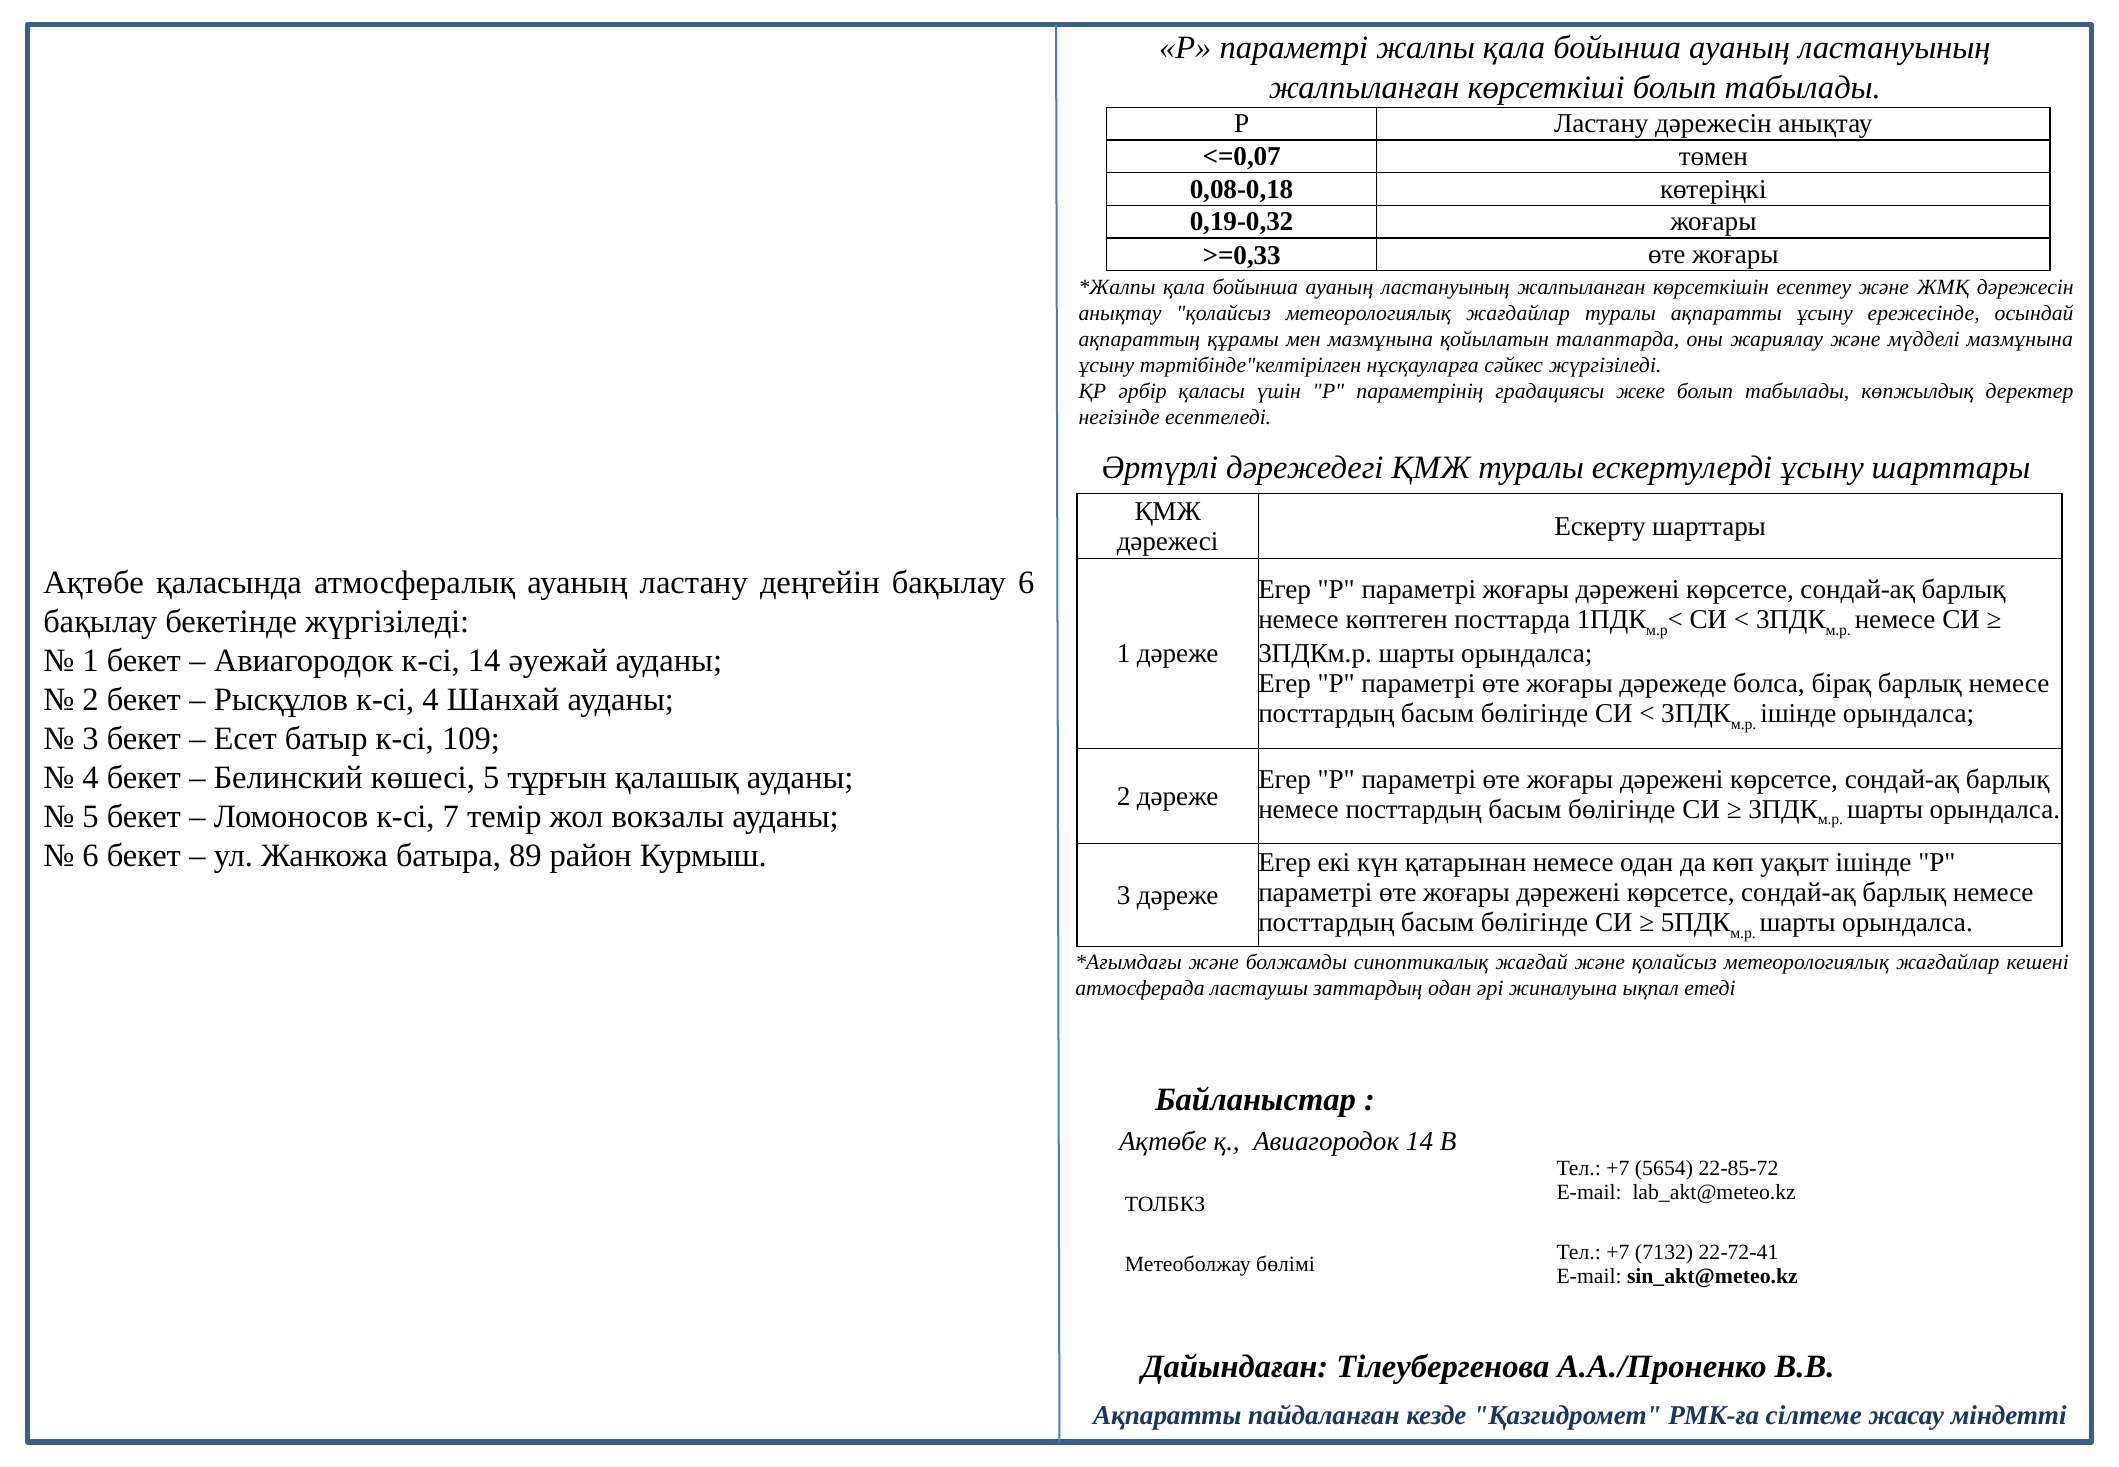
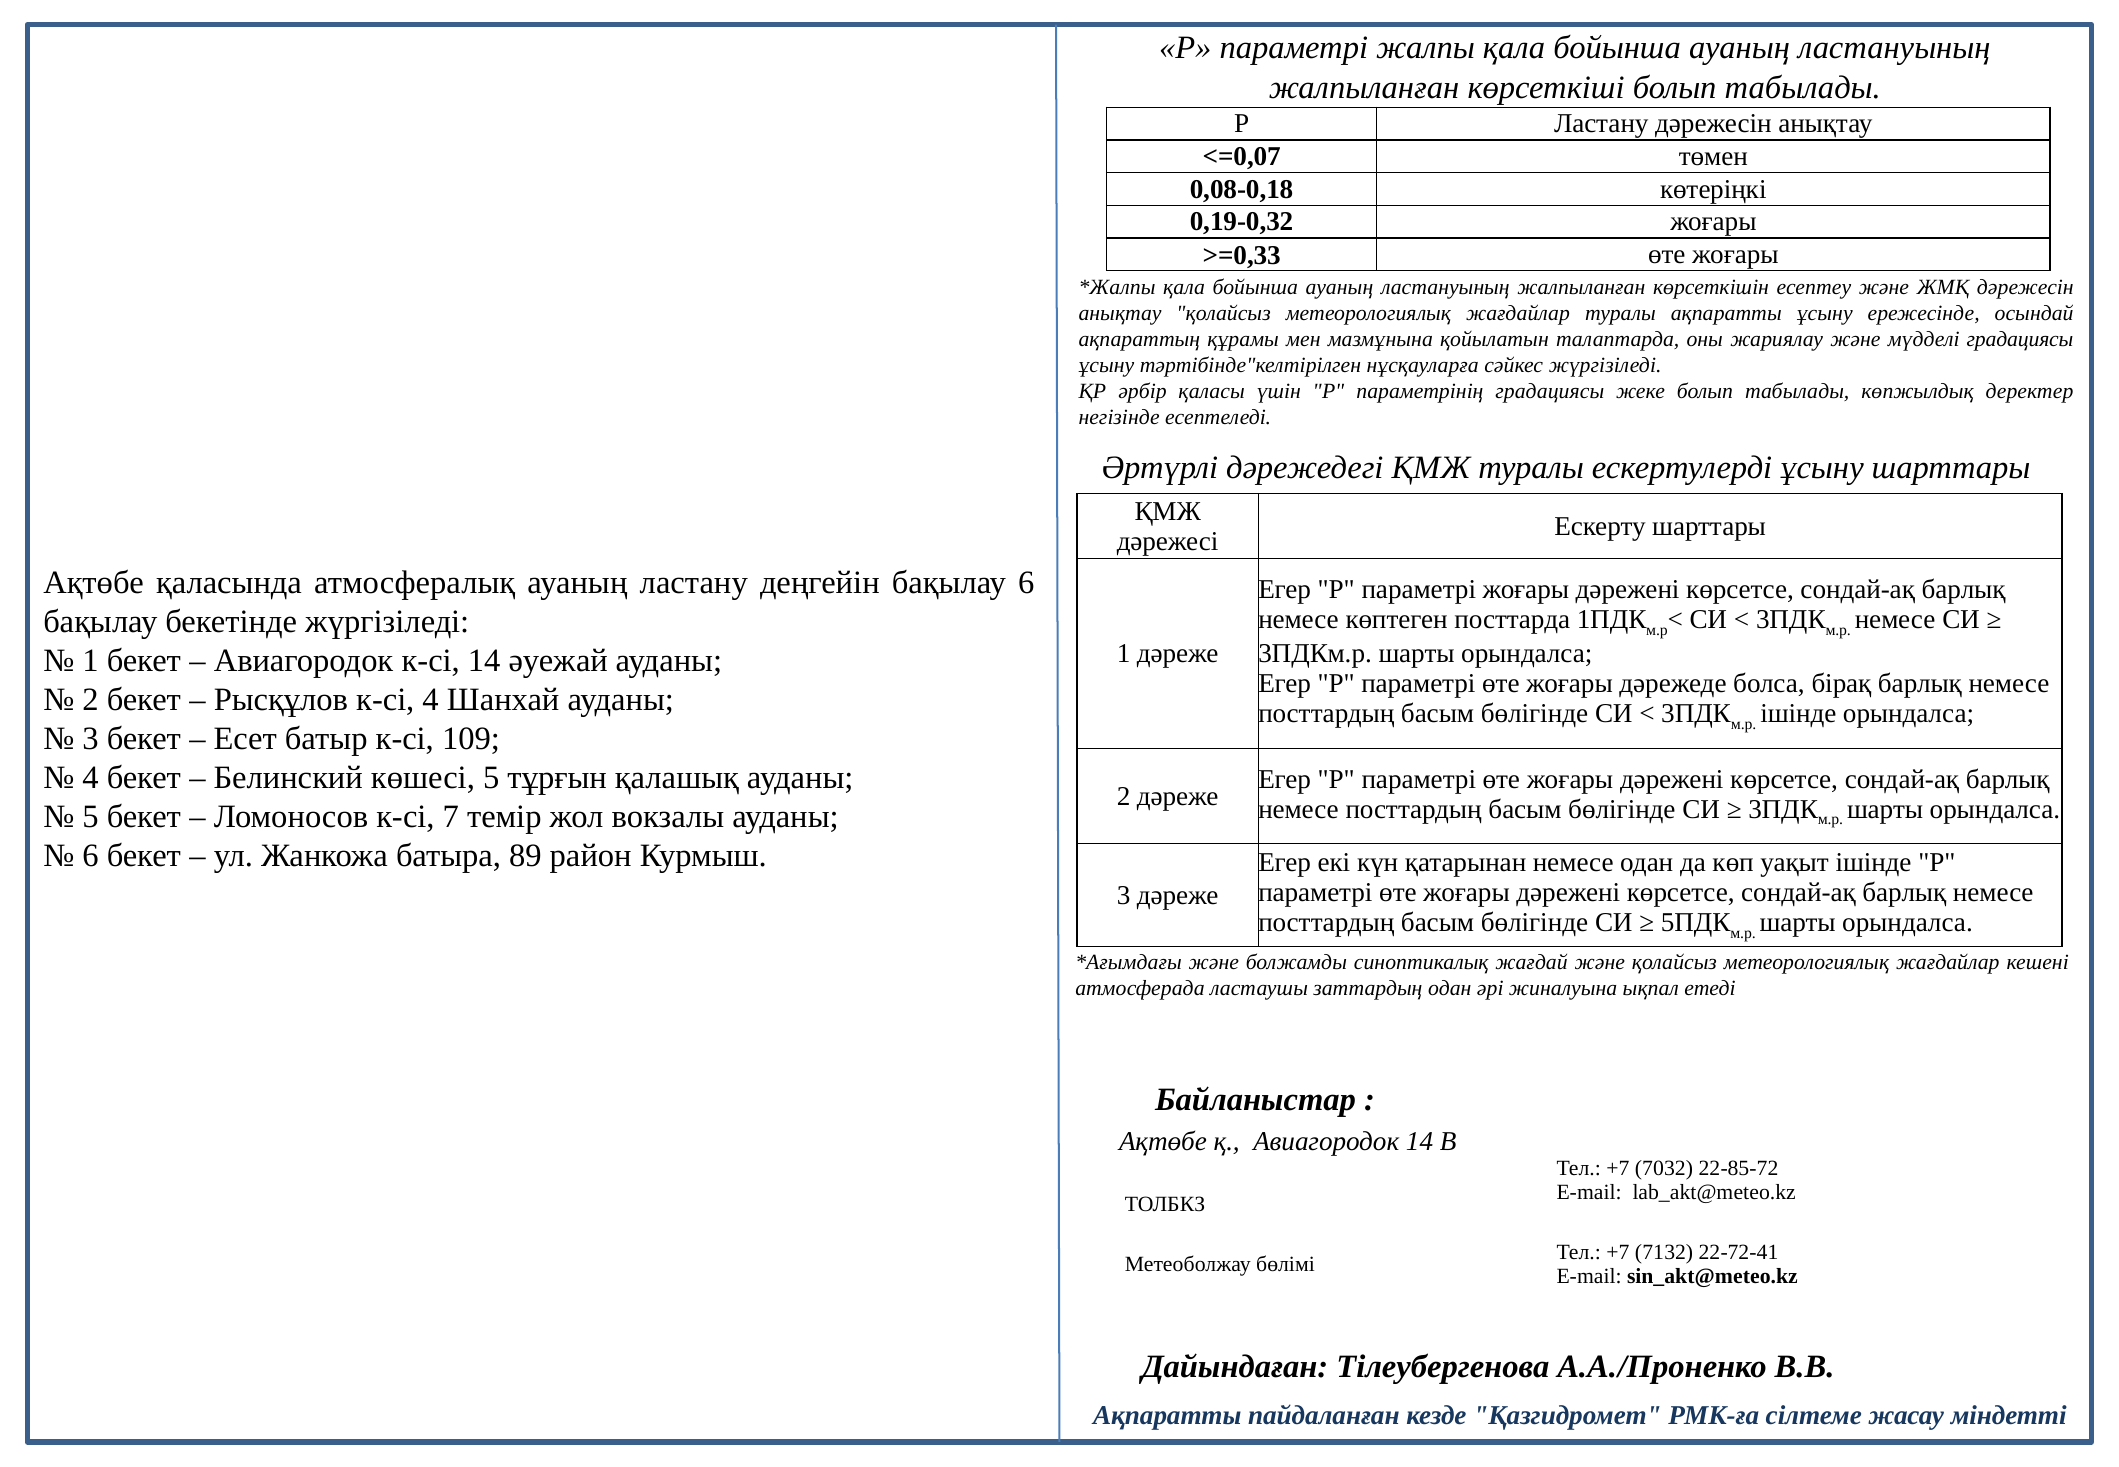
мүдделі мазмұнына: мазмұнына -> градациясы
5654: 5654 -> 7032
